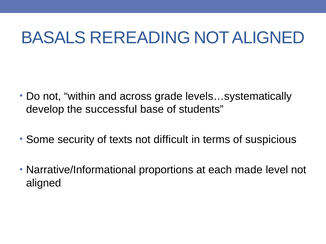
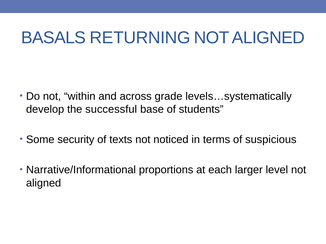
REREADING: REREADING -> RETURNING
difficult: difficult -> noticed
made: made -> larger
